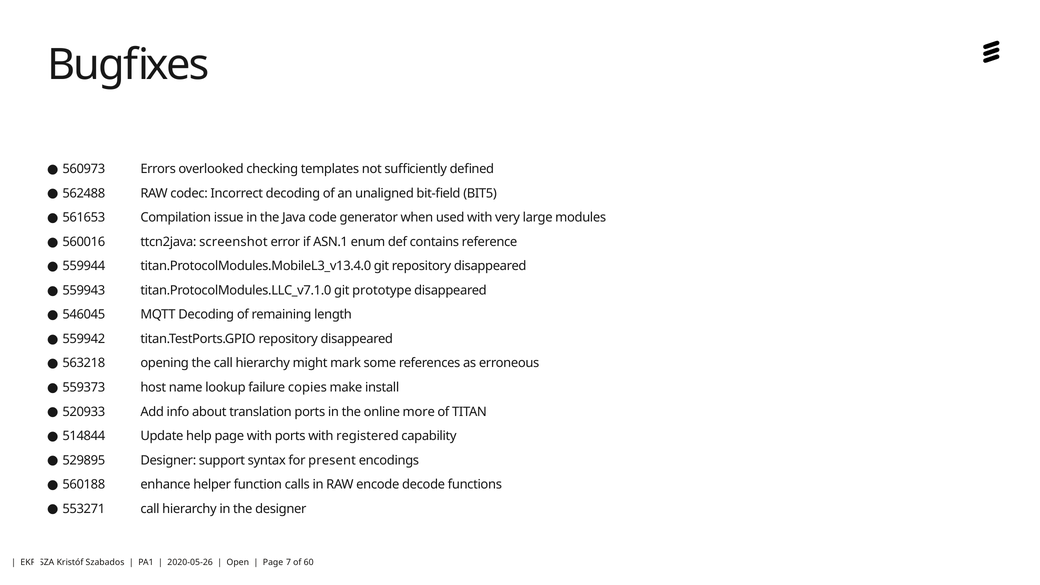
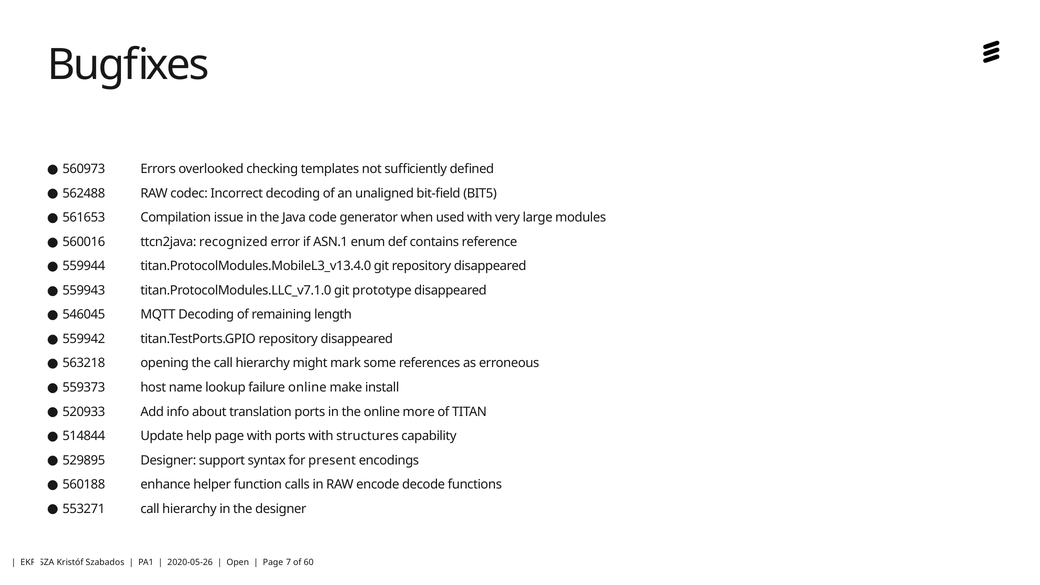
screenshot: screenshot -> recognized
failure copies: copies -> online
registered: registered -> structures
